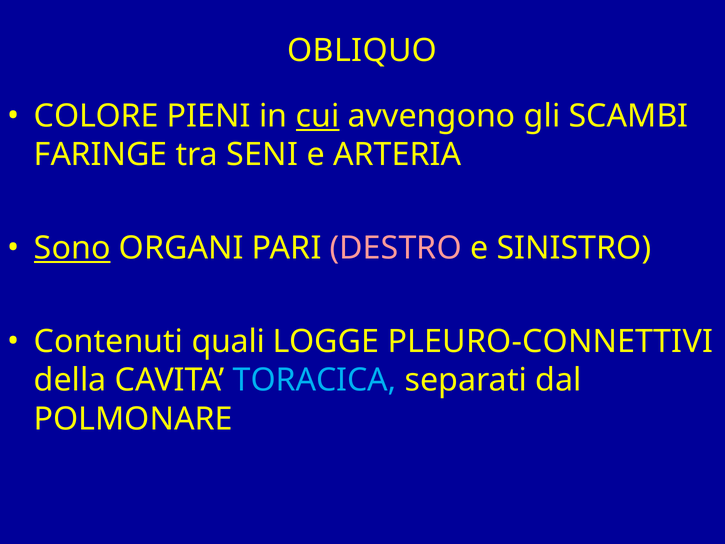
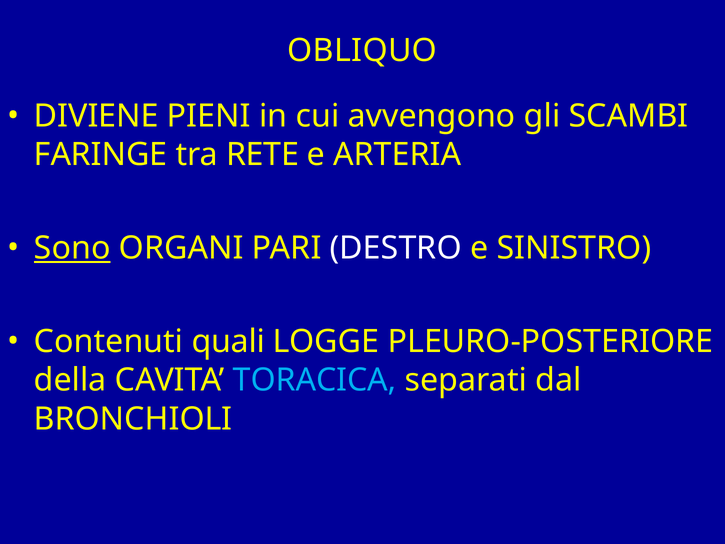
COLORE: COLORE -> DIVIENE
cui underline: present -> none
SENI: SENI -> RETE
DESTRO colour: pink -> white
PLEURO-CONNETTIVI: PLEURO-CONNETTIVI -> PLEURO-POSTERIORE
POLMONARE: POLMONARE -> BRONCHIOLI
